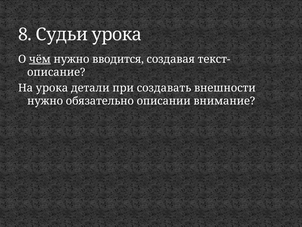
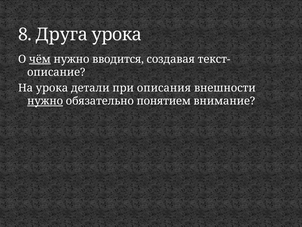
Судьи: Судьи -> Друга
создавать: создавать -> описания
нужно at (45, 101) underline: none -> present
описании: описании -> понятием
